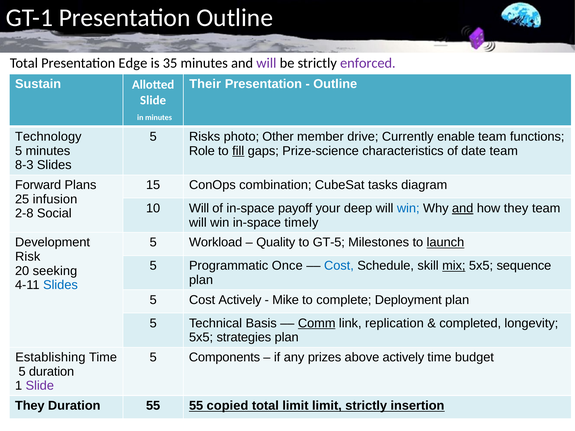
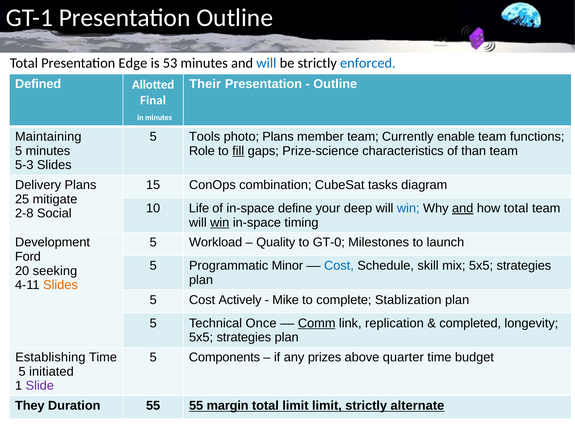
35: 35 -> 53
will at (266, 63) colour: purple -> blue
enforced colour: purple -> blue
Sustain: Sustain -> Defined
Slide at (153, 100): Slide -> Final
Technology: Technology -> Maintaining
Risks: Risks -> Tools
photo Other: Other -> Plans
member drive: drive -> team
date: date -> than
8-3: 8-3 -> 5-3
Forward: Forward -> Delivery
infusion: infusion -> mitigate
10 Will: Will -> Life
payoff: payoff -> define
how they: they -> total
win at (220, 223) underline: none -> present
timely: timely -> timing
GT-5: GT-5 -> GT-0
launch underline: present -> none
Risk: Risk -> Ford
Once: Once -> Minor
mix underline: present -> none
sequence at (524, 266): sequence -> strategies
Slides at (60, 285) colour: blue -> orange
Deployment: Deployment -> Stablization
Basis: Basis -> Once
above actively: actively -> quarter
5 duration: duration -> initiated
copied: copied -> margin
insertion: insertion -> alternate
